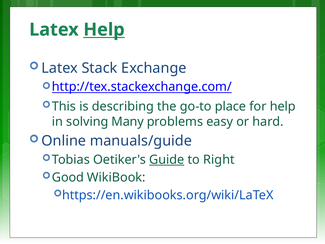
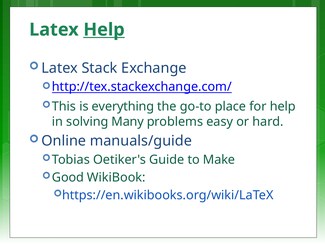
describing: describing -> everything
Guide underline: present -> none
Right: Right -> Make
